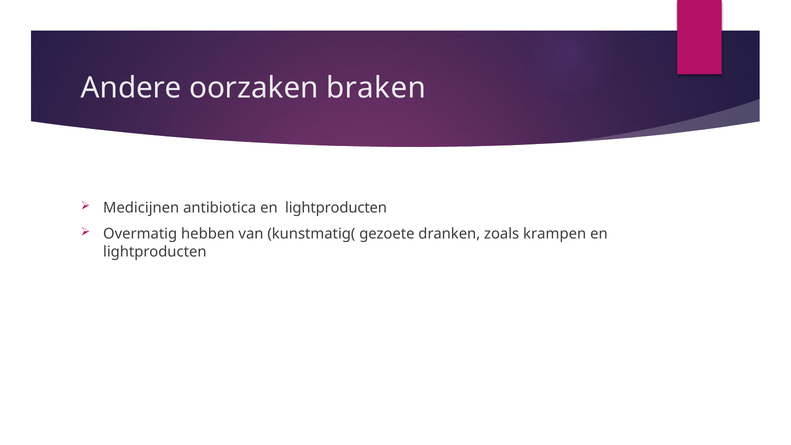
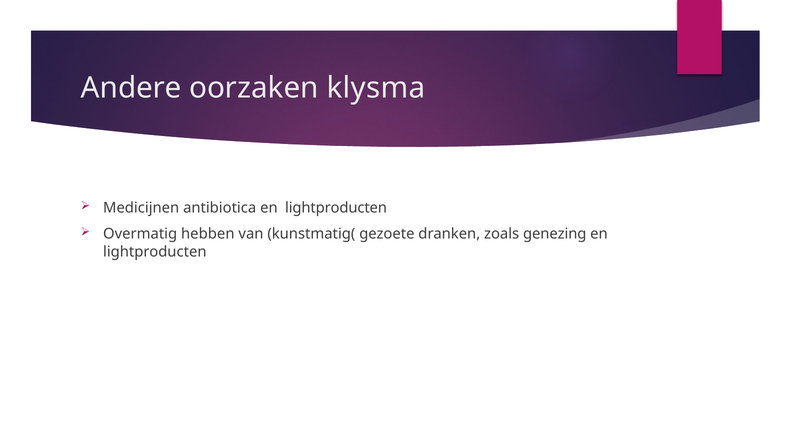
braken: braken -> klysma
krampen: krampen -> genezing
